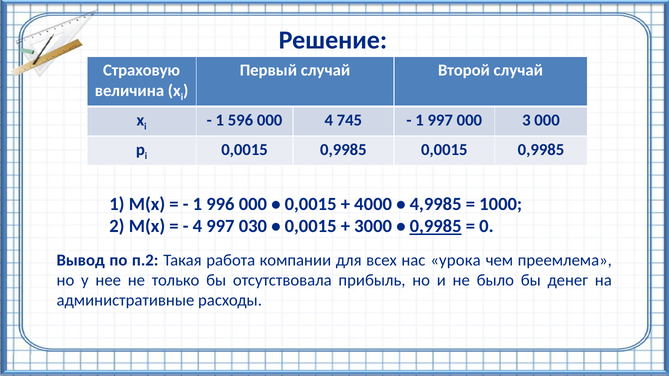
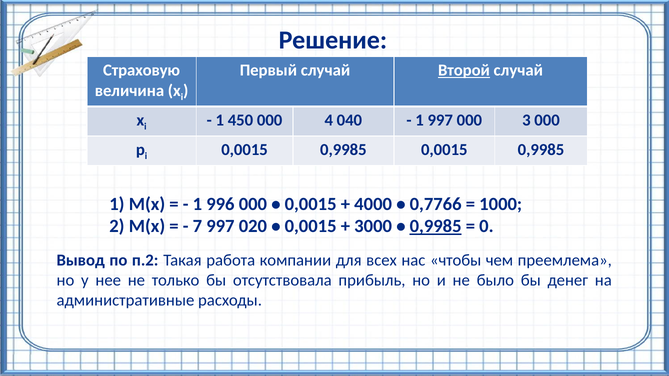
Второй underline: none -> present
596: 596 -> 450
745: 745 -> 040
4,9985: 4,9985 -> 0,7766
4 at (197, 226): 4 -> 7
030: 030 -> 020
урока: урока -> чтобы
